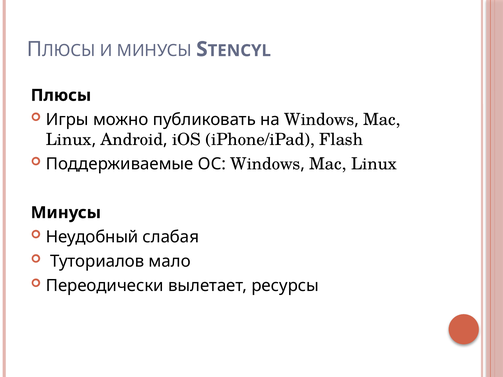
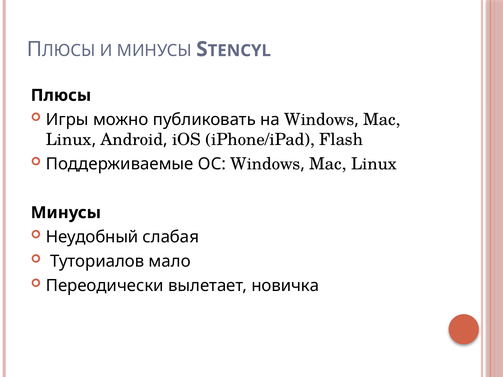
ресурсы: ресурсы -> новичка
